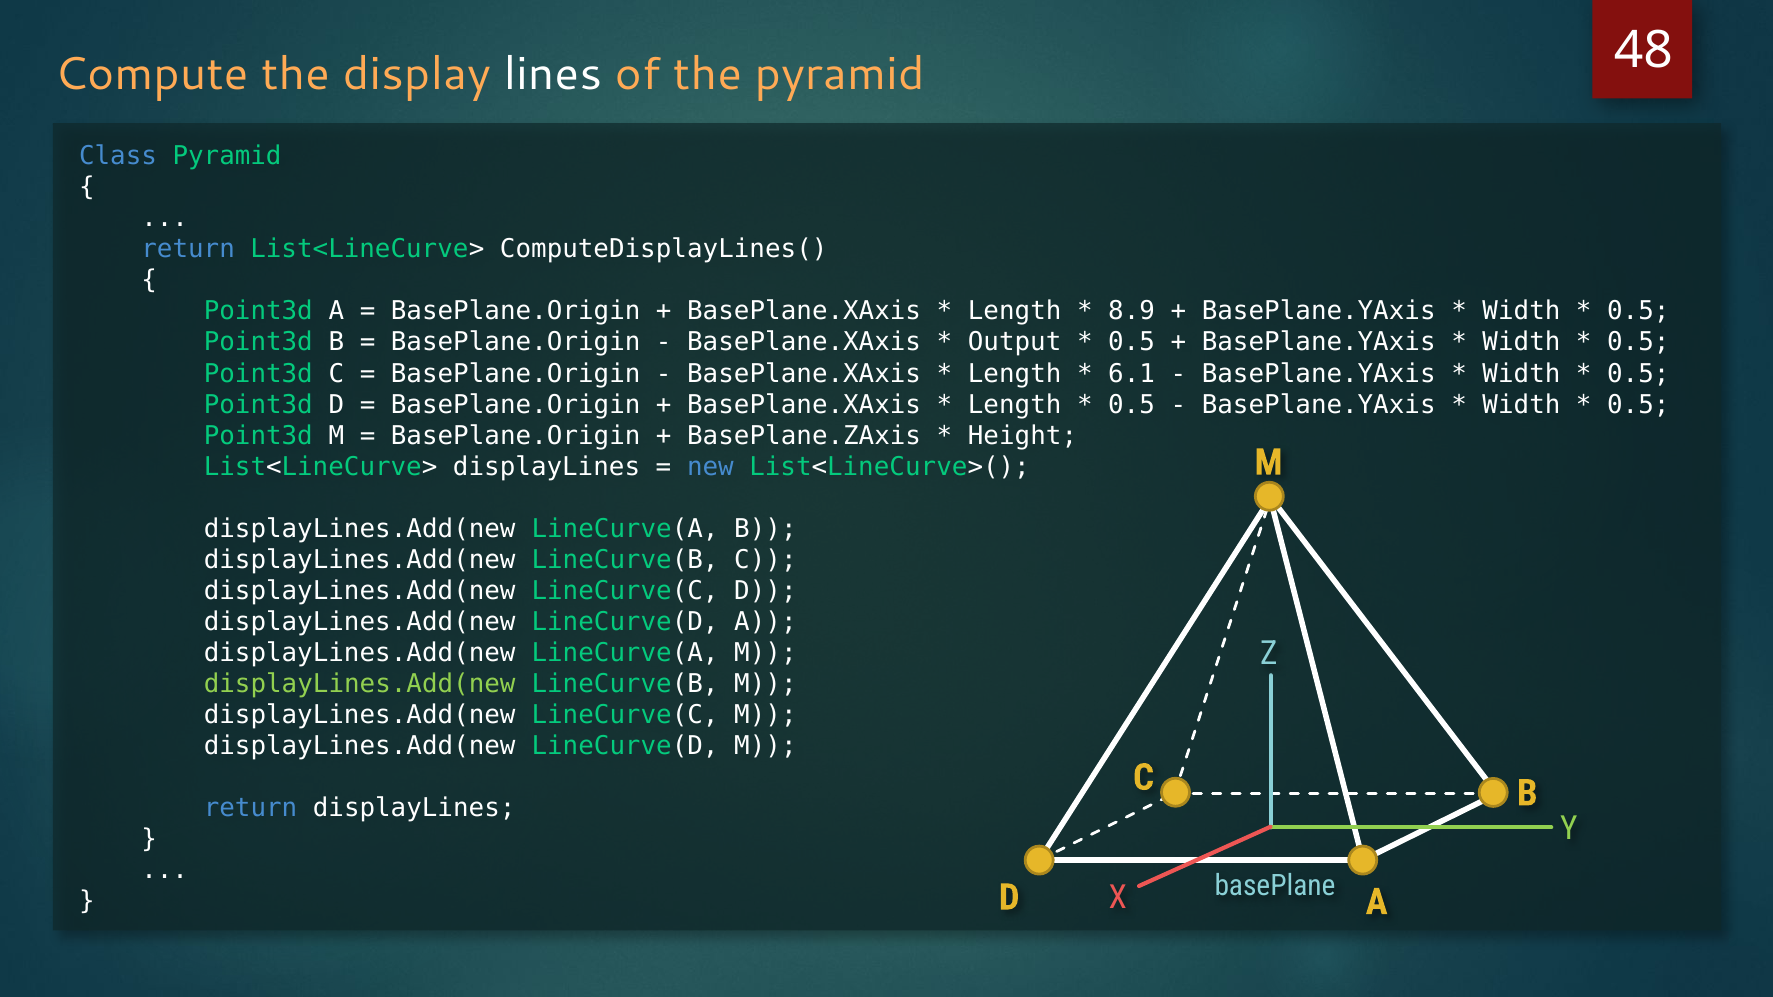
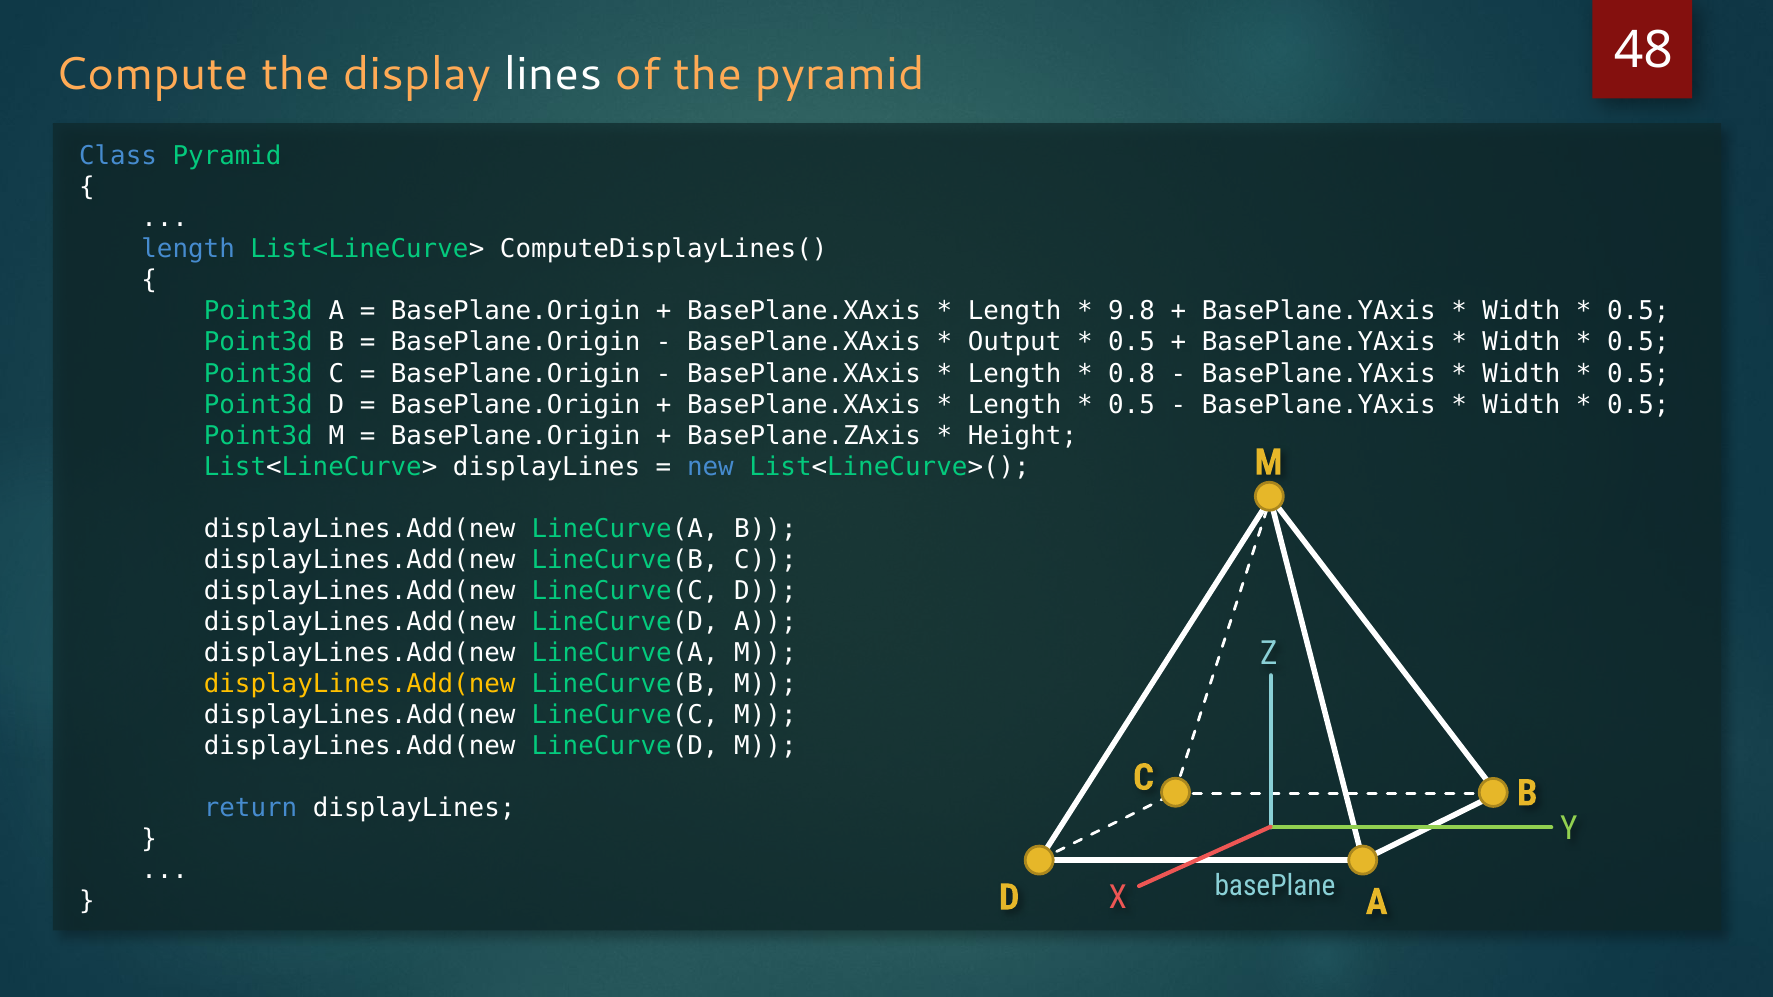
return at (188, 249): return -> length
8.9: 8.9 -> 9.8
6.1: 6.1 -> 0.8
displayLines.Add(new at (360, 684) colour: light green -> yellow
